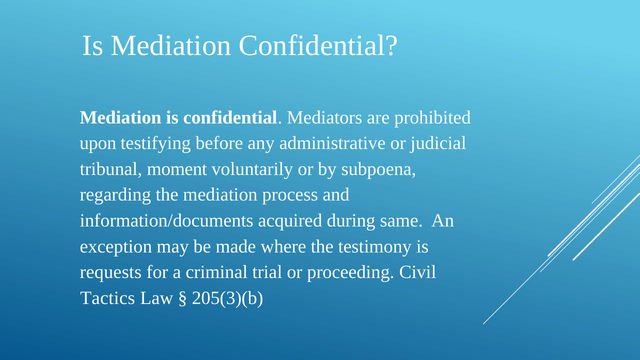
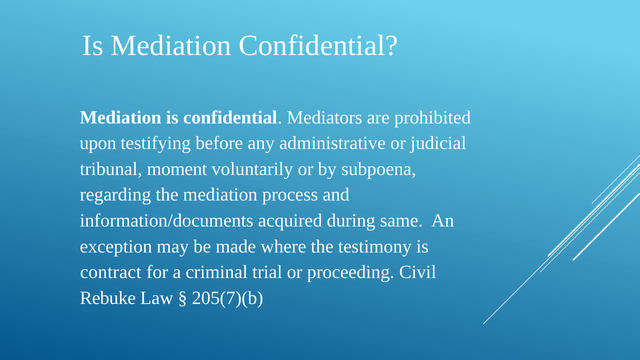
requests: requests -> contract
Tactics: Tactics -> Rebuke
205(3)(b: 205(3)(b -> 205(7)(b
